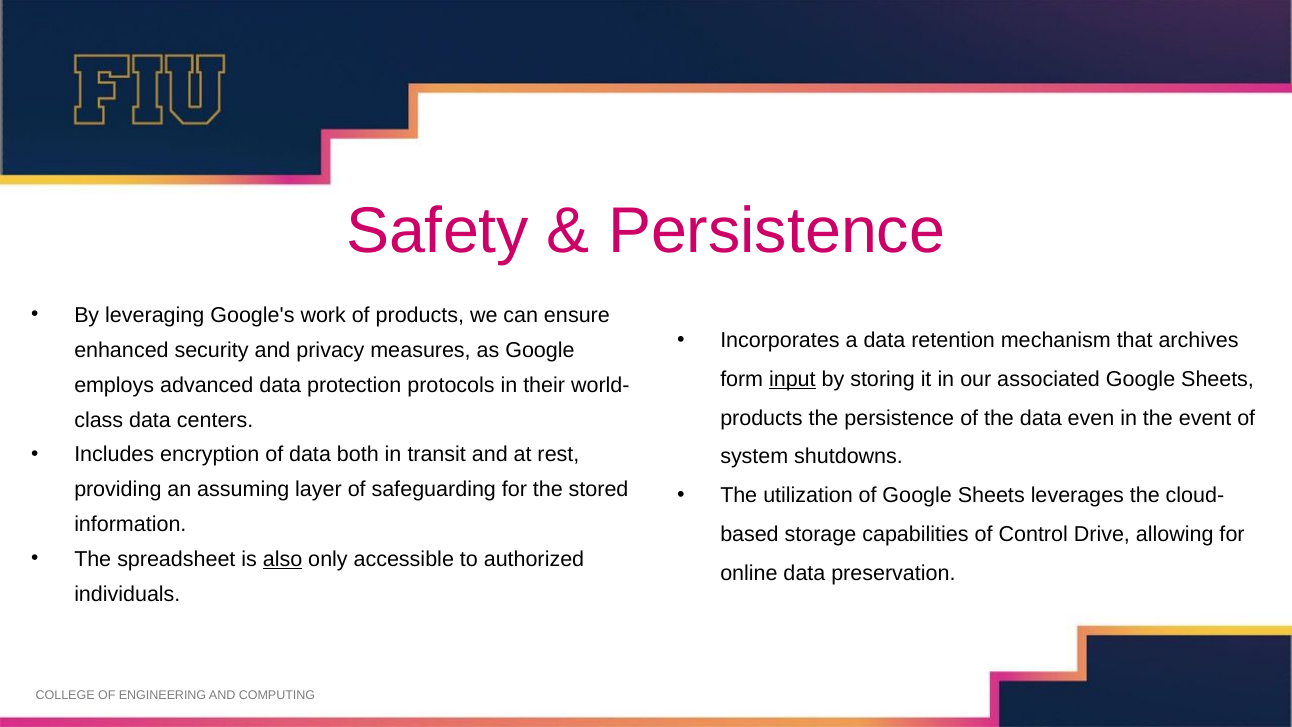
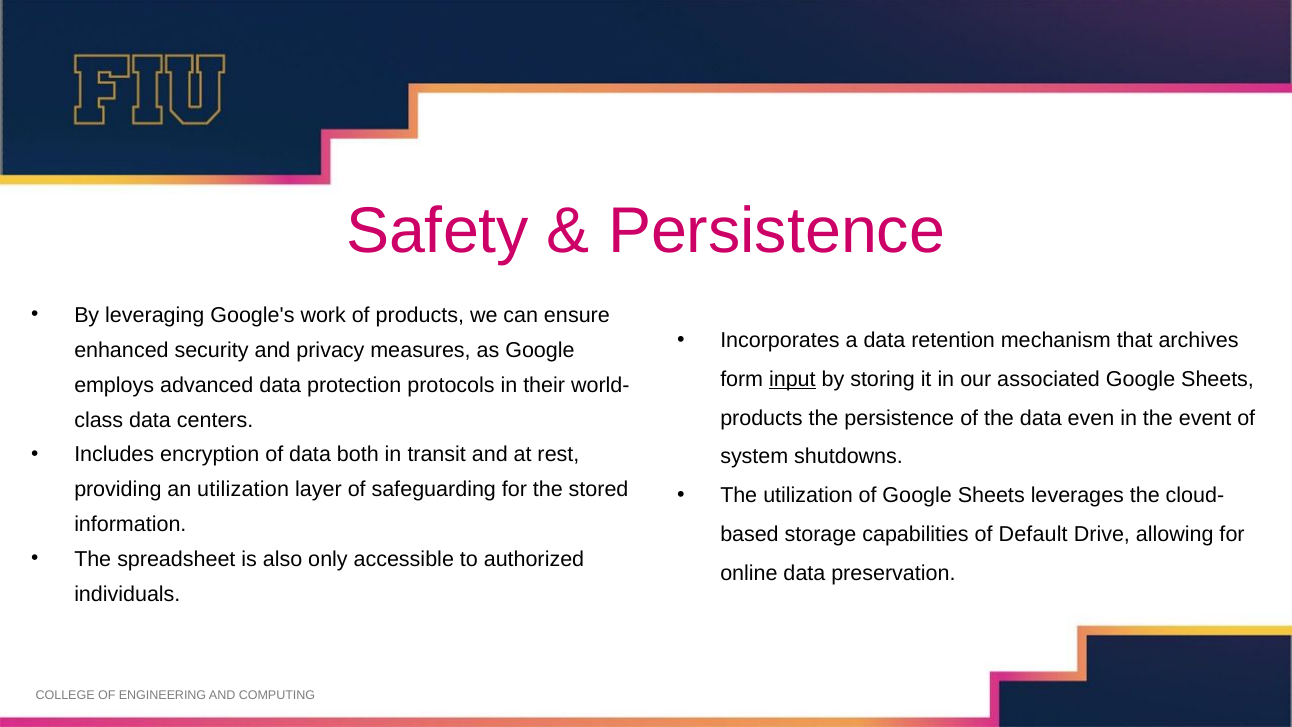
an assuming: assuming -> utilization
Control: Control -> Default
also underline: present -> none
